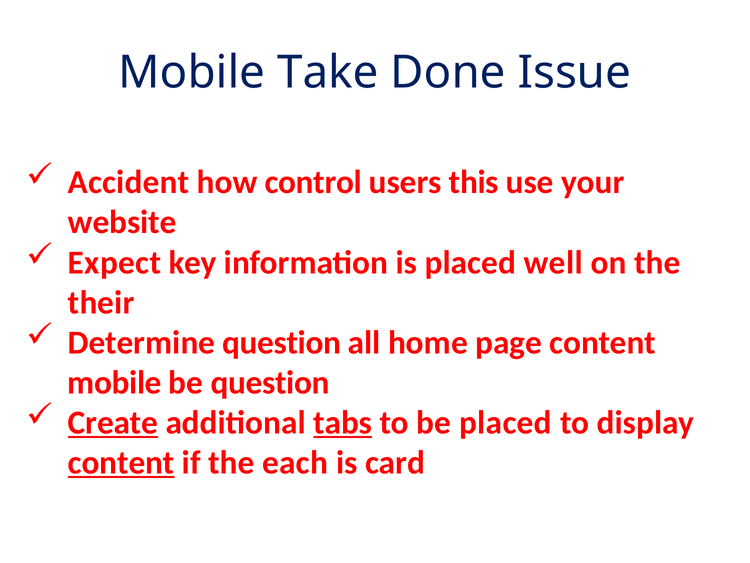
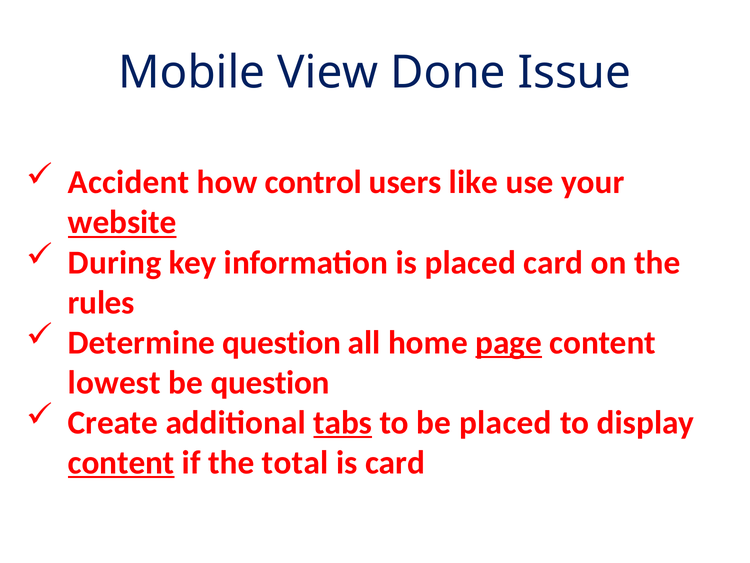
Take: Take -> View
this: this -> like
website underline: none -> present
Expect: Expect -> During
placed well: well -> card
their: their -> rules
page underline: none -> present
mobile at (115, 382): mobile -> lowest
Create underline: present -> none
each: each -> total
